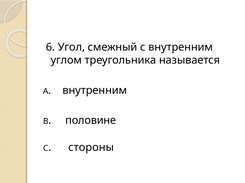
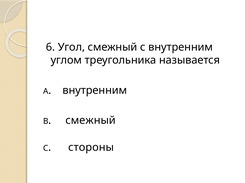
половине at (91, 121): половине -> смежный
